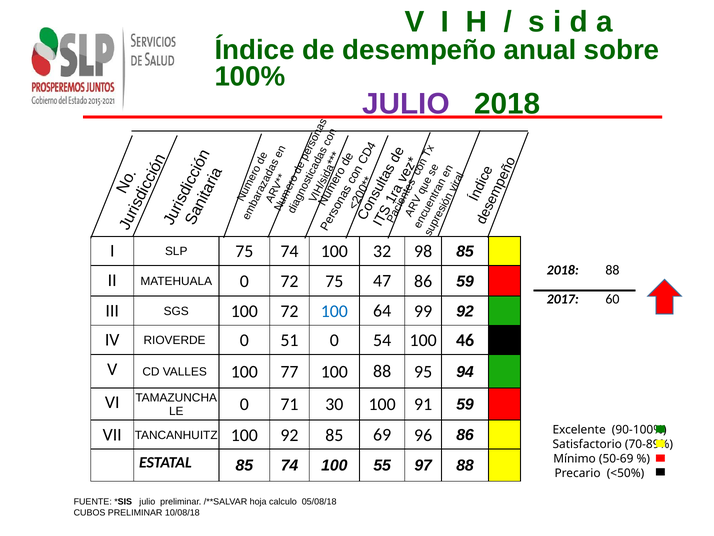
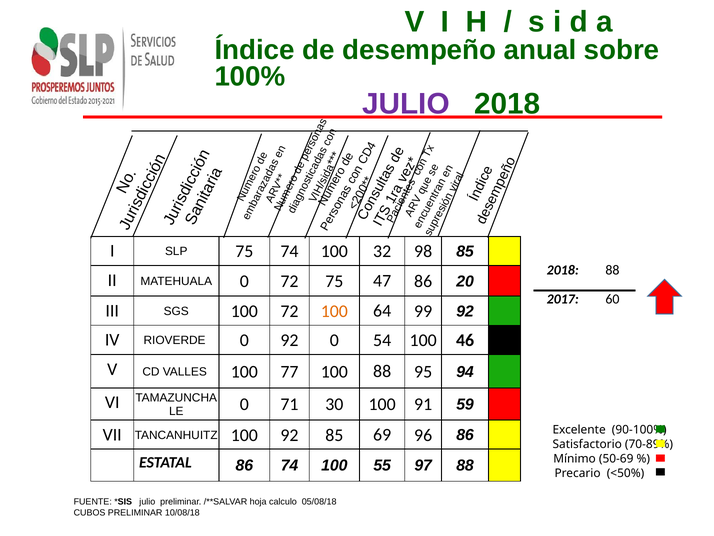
86 59: 59 -> 20
100 at (334, 311) colour: blue -> orange
0 51: 51 -> 92
ESTATAL 85: 85 -> 86
